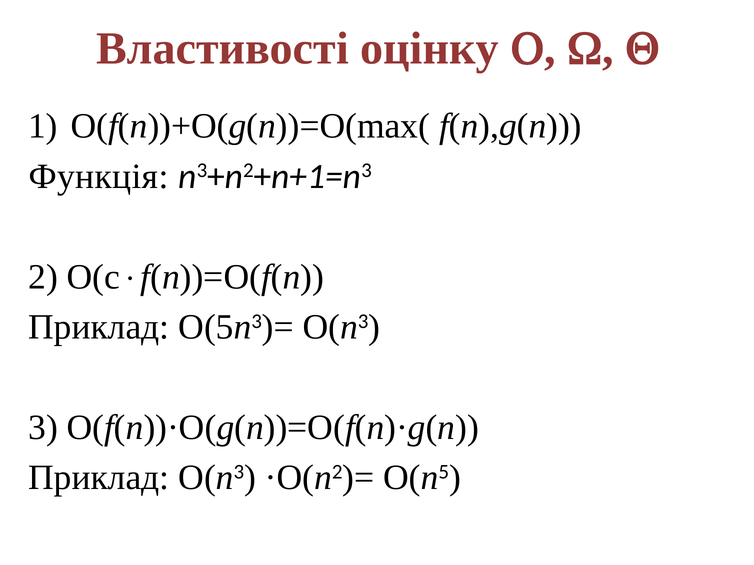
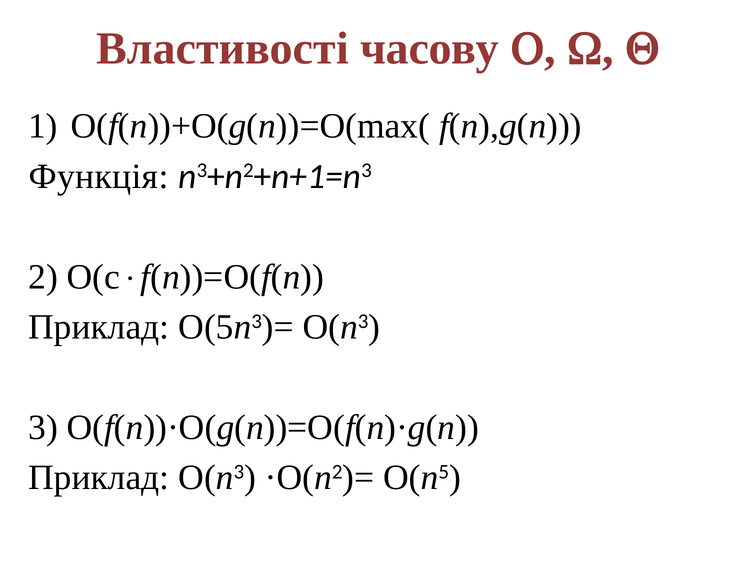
оцінку: оцінку -> часову
